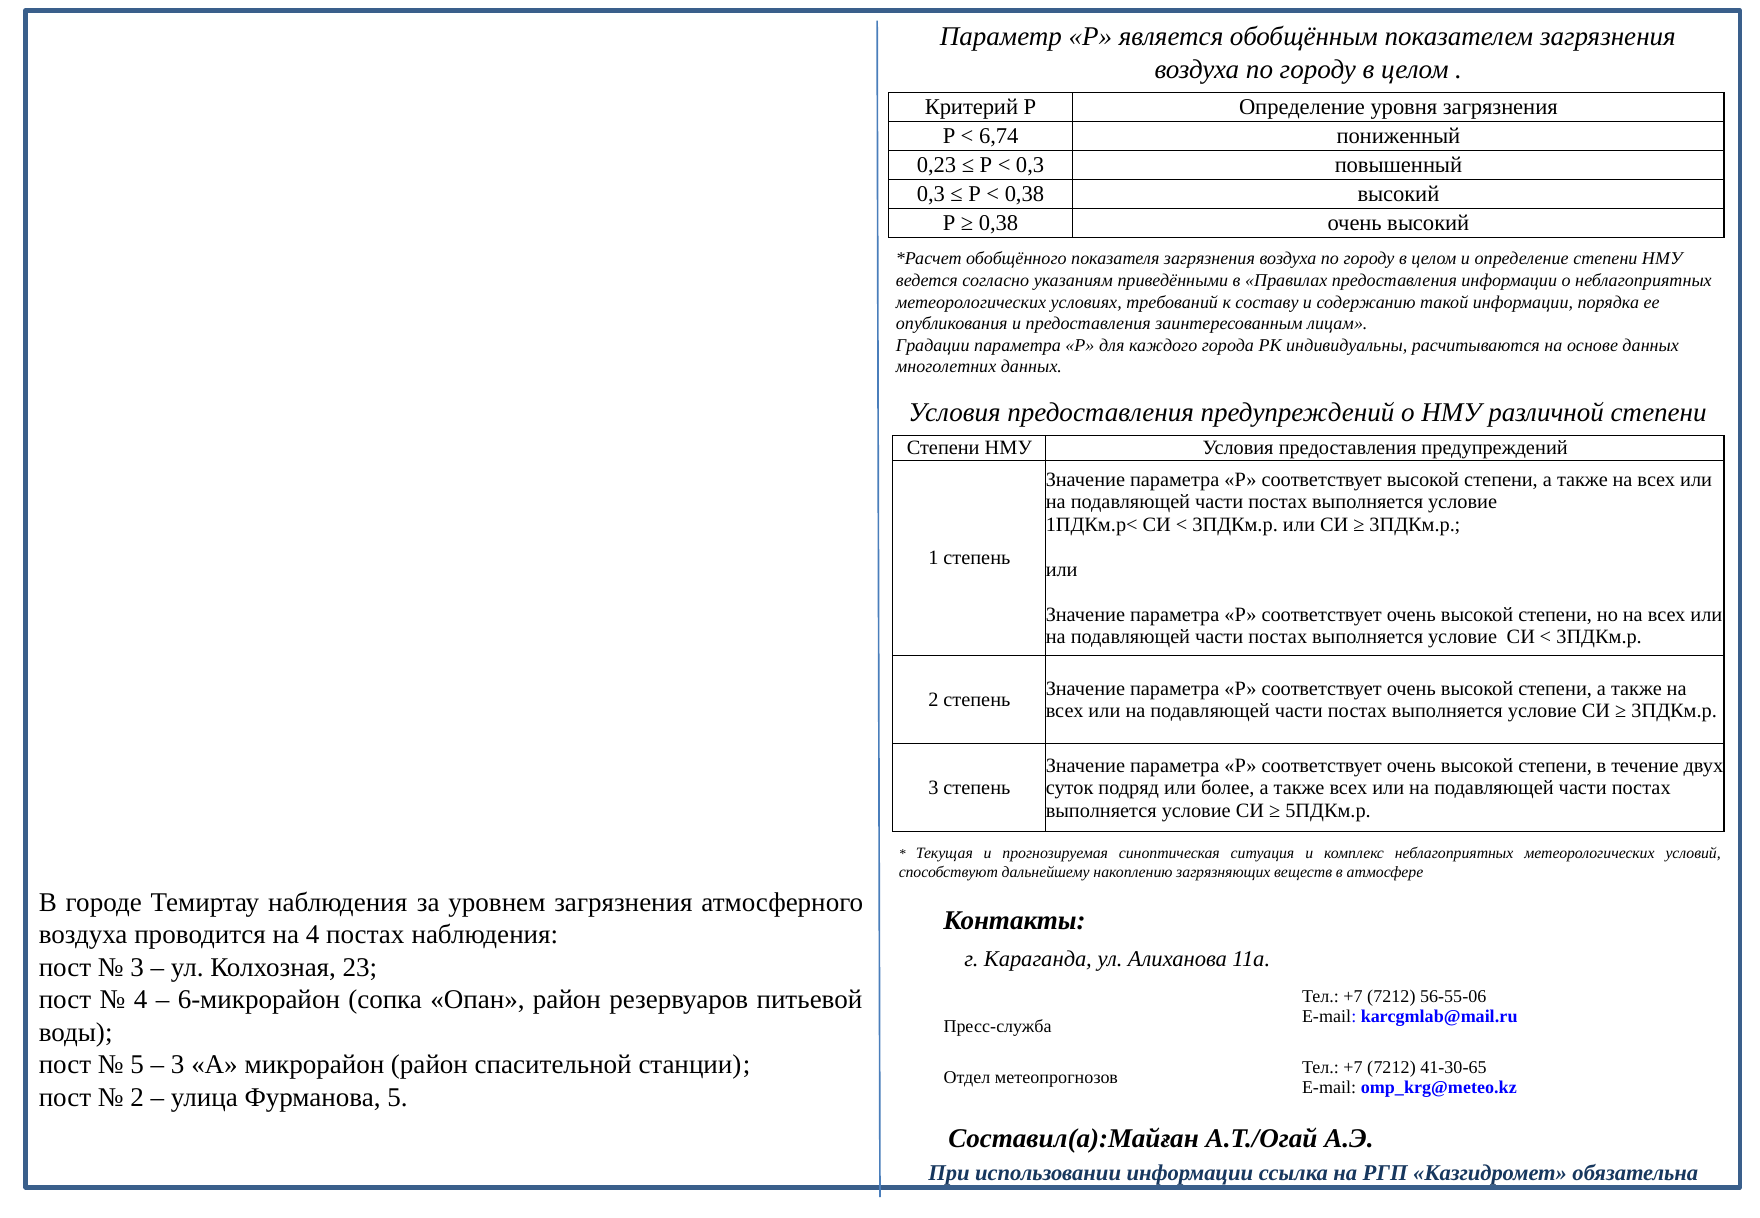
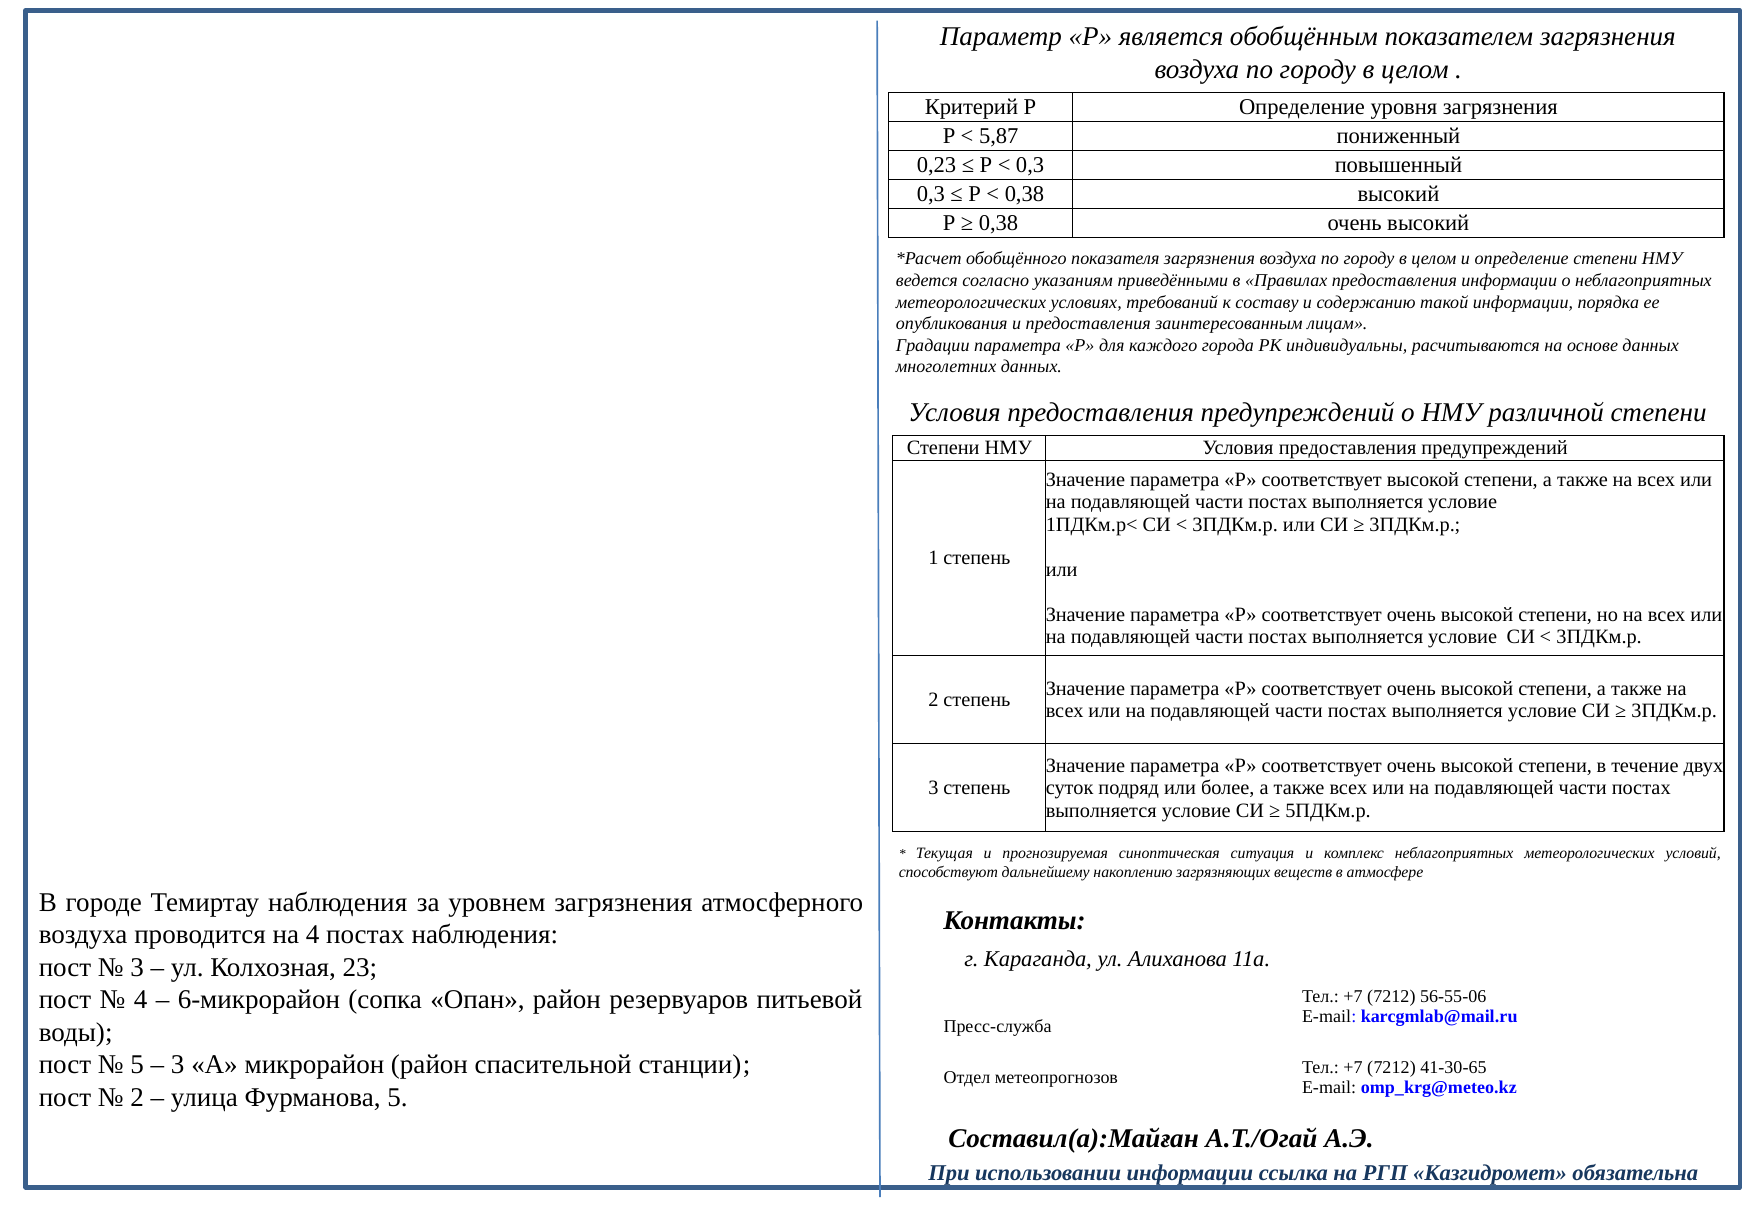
6,74: 6,74 -> 5,87
